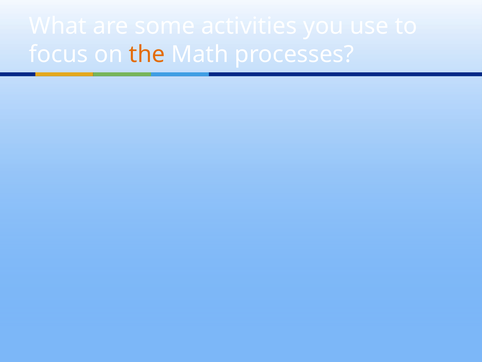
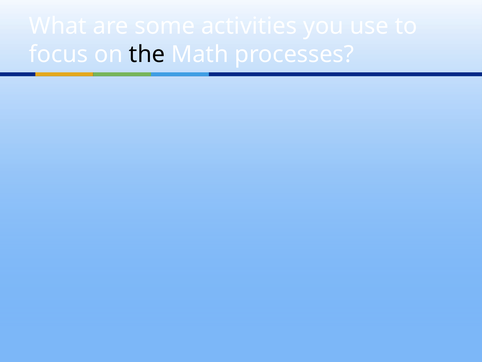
the colour: orange -> black
